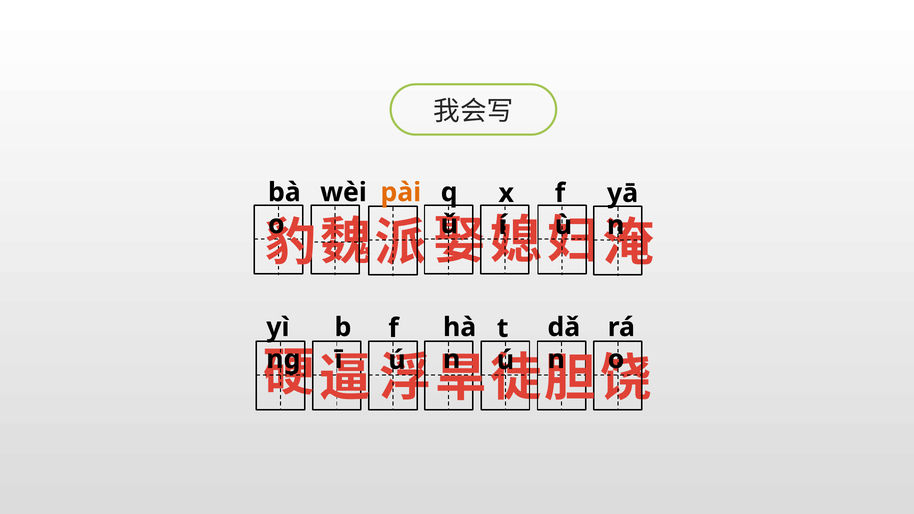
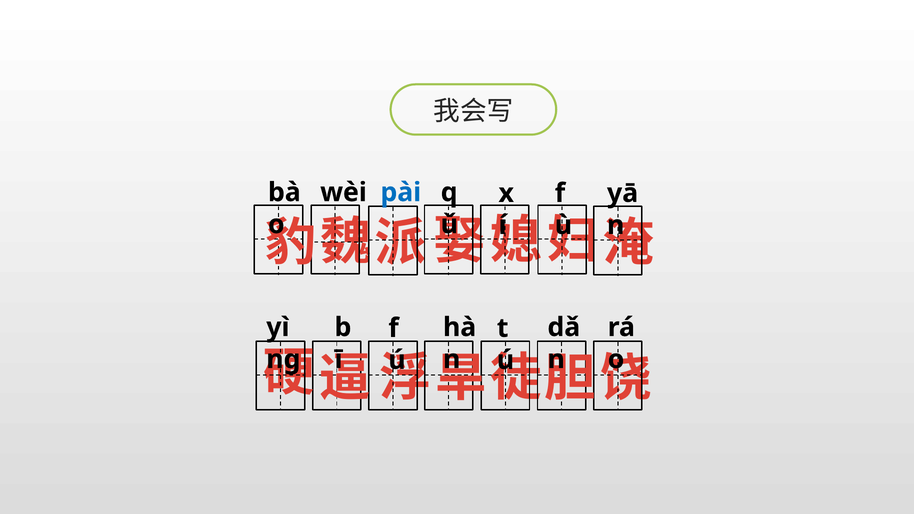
pài colour: orange -> blue
